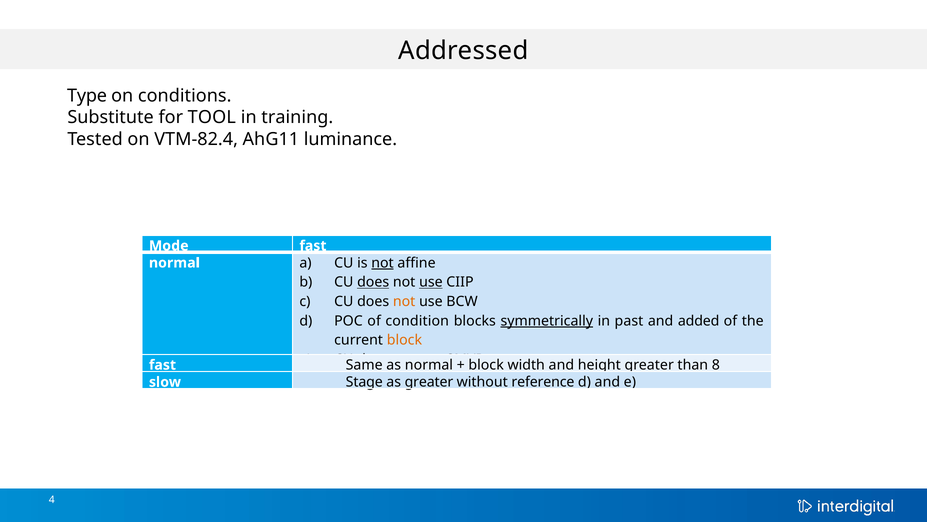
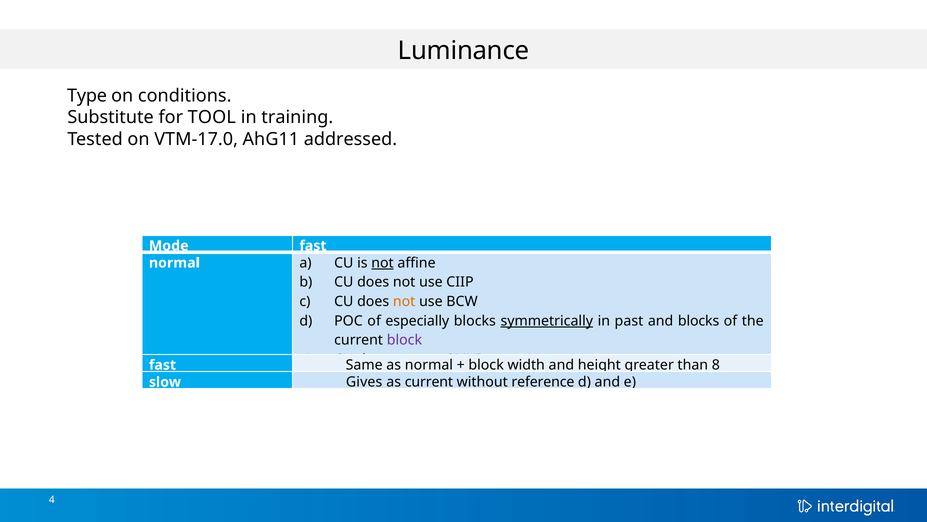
Addressed: Addressed -> Luminance
VTM-82.4: VTM-82.4 -> VTM-17.0
luminance: luminance -> addressed
does at (373, 282) underline: present -> none
use at (431, 282) underline: present -> none
condition: condition -> especially
and added: added -> blocks
block at (404, 340) colour: orange -> purple
Stage: Stage -> Gives
as greater: greater -> current
